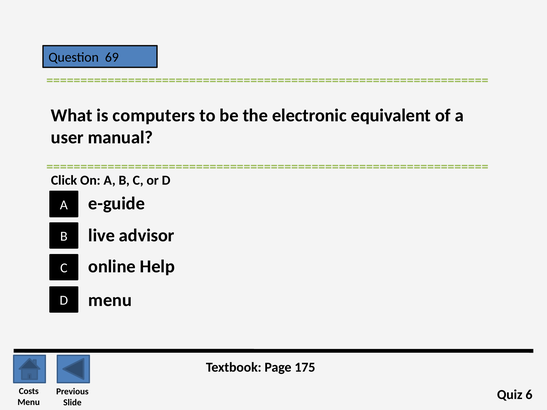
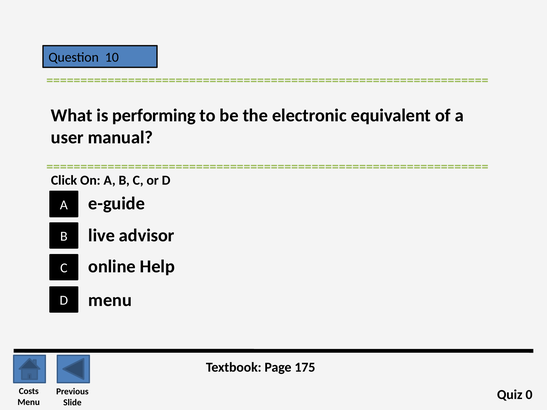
69: 69 -> 10
computers: computers -> performing
6: 6 -> 0
